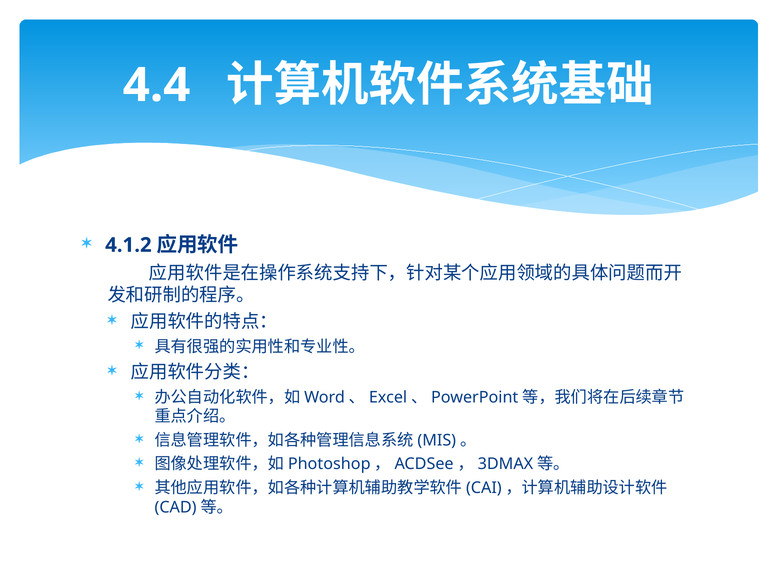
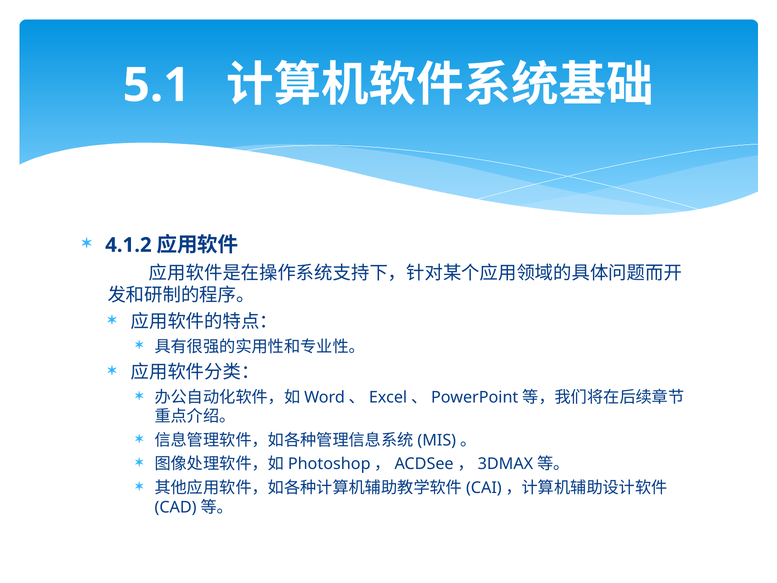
4.4: 4.4 -> 5.1
